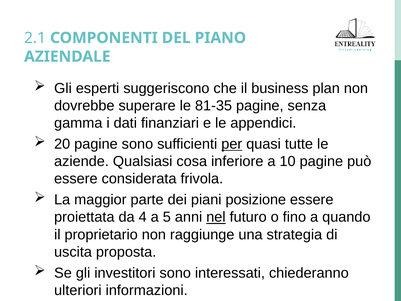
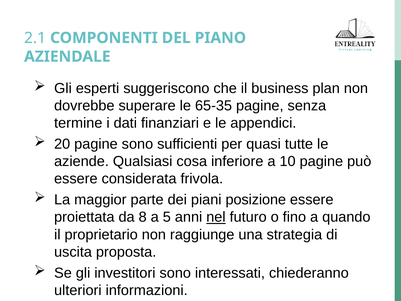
81-35: 81-35 -> 65-35
gamma: gamma -> termine
per underline: present -> none
4: 4 -> 8
